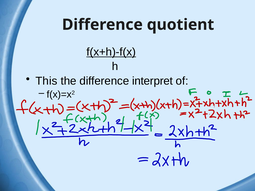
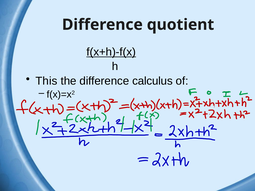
interpret: interpret -> calculus
